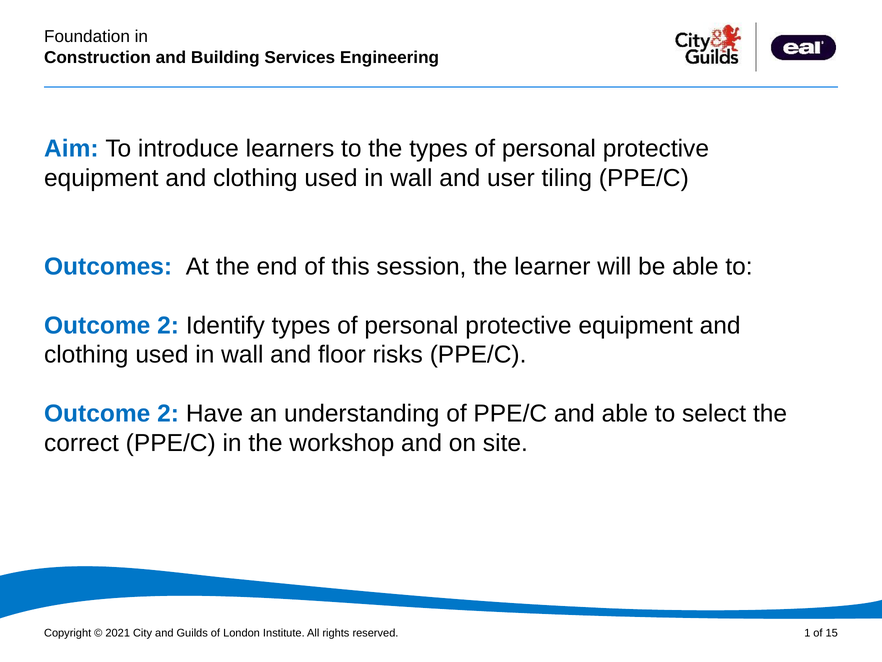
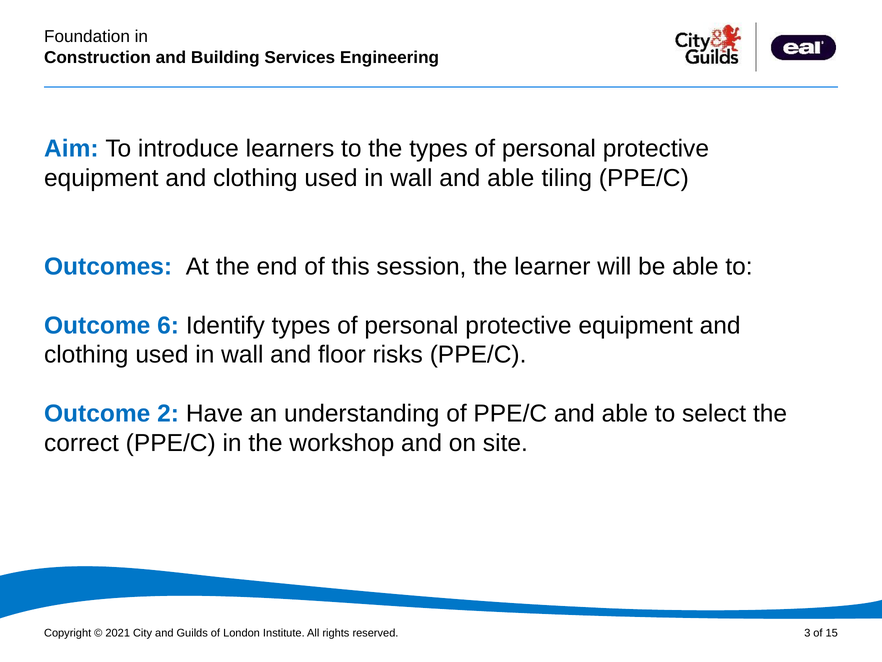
wall and user: user -> able
2 at (168, 325): 2 -> 6
1: 1 -> 3
